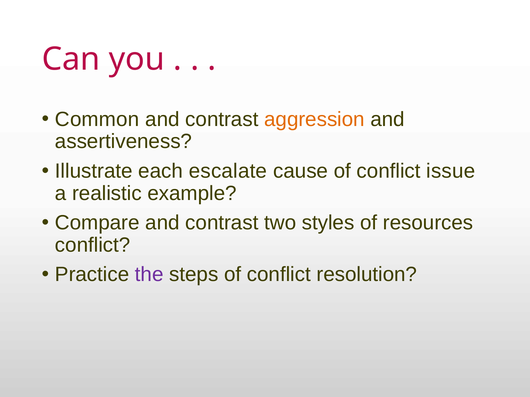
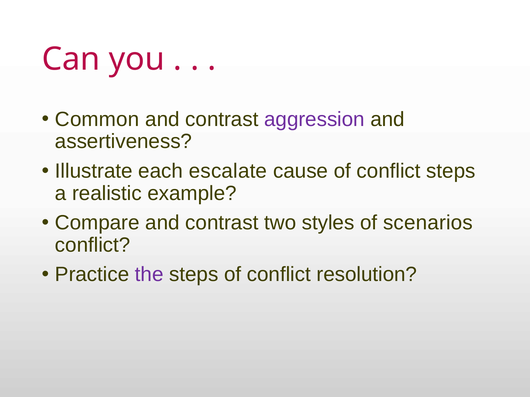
aggression colour: orange -> purple
conflict issue: issue -> steps
resources: resources -> scenarios
